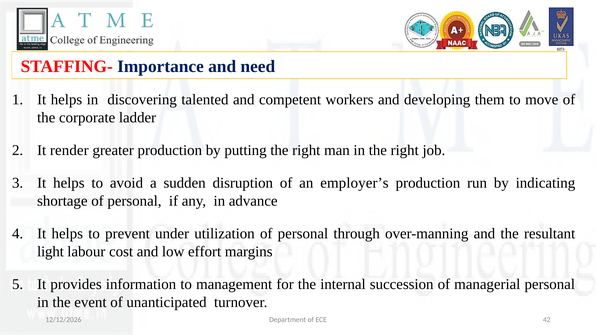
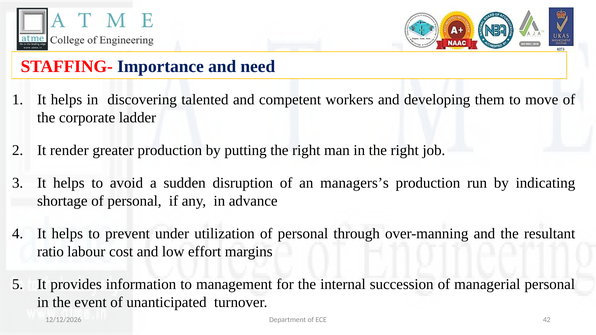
employer’s: employer’s -> managers’s
light: light -> ratio
